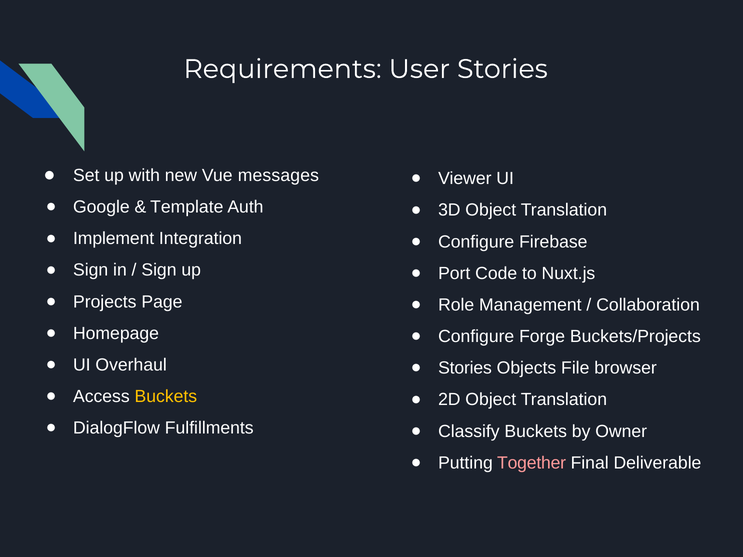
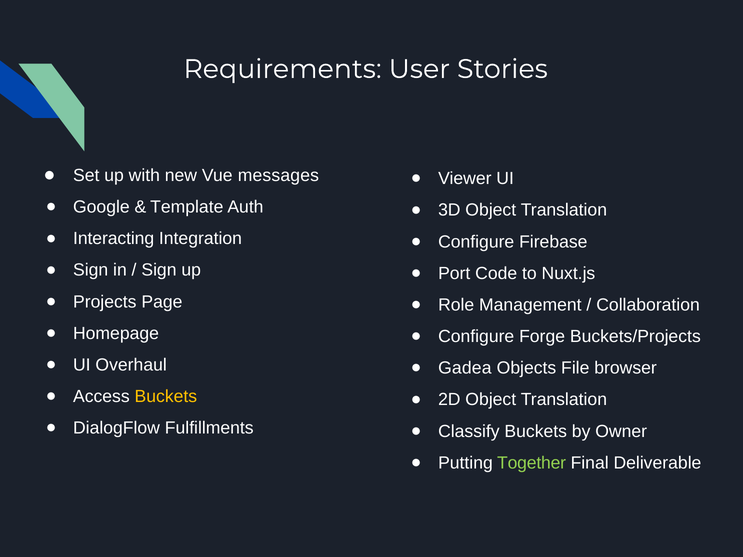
Implement: Implement -> Interacting
Stories at (465, 368): Stories -> Gadea
Together colour: pink -> light green
